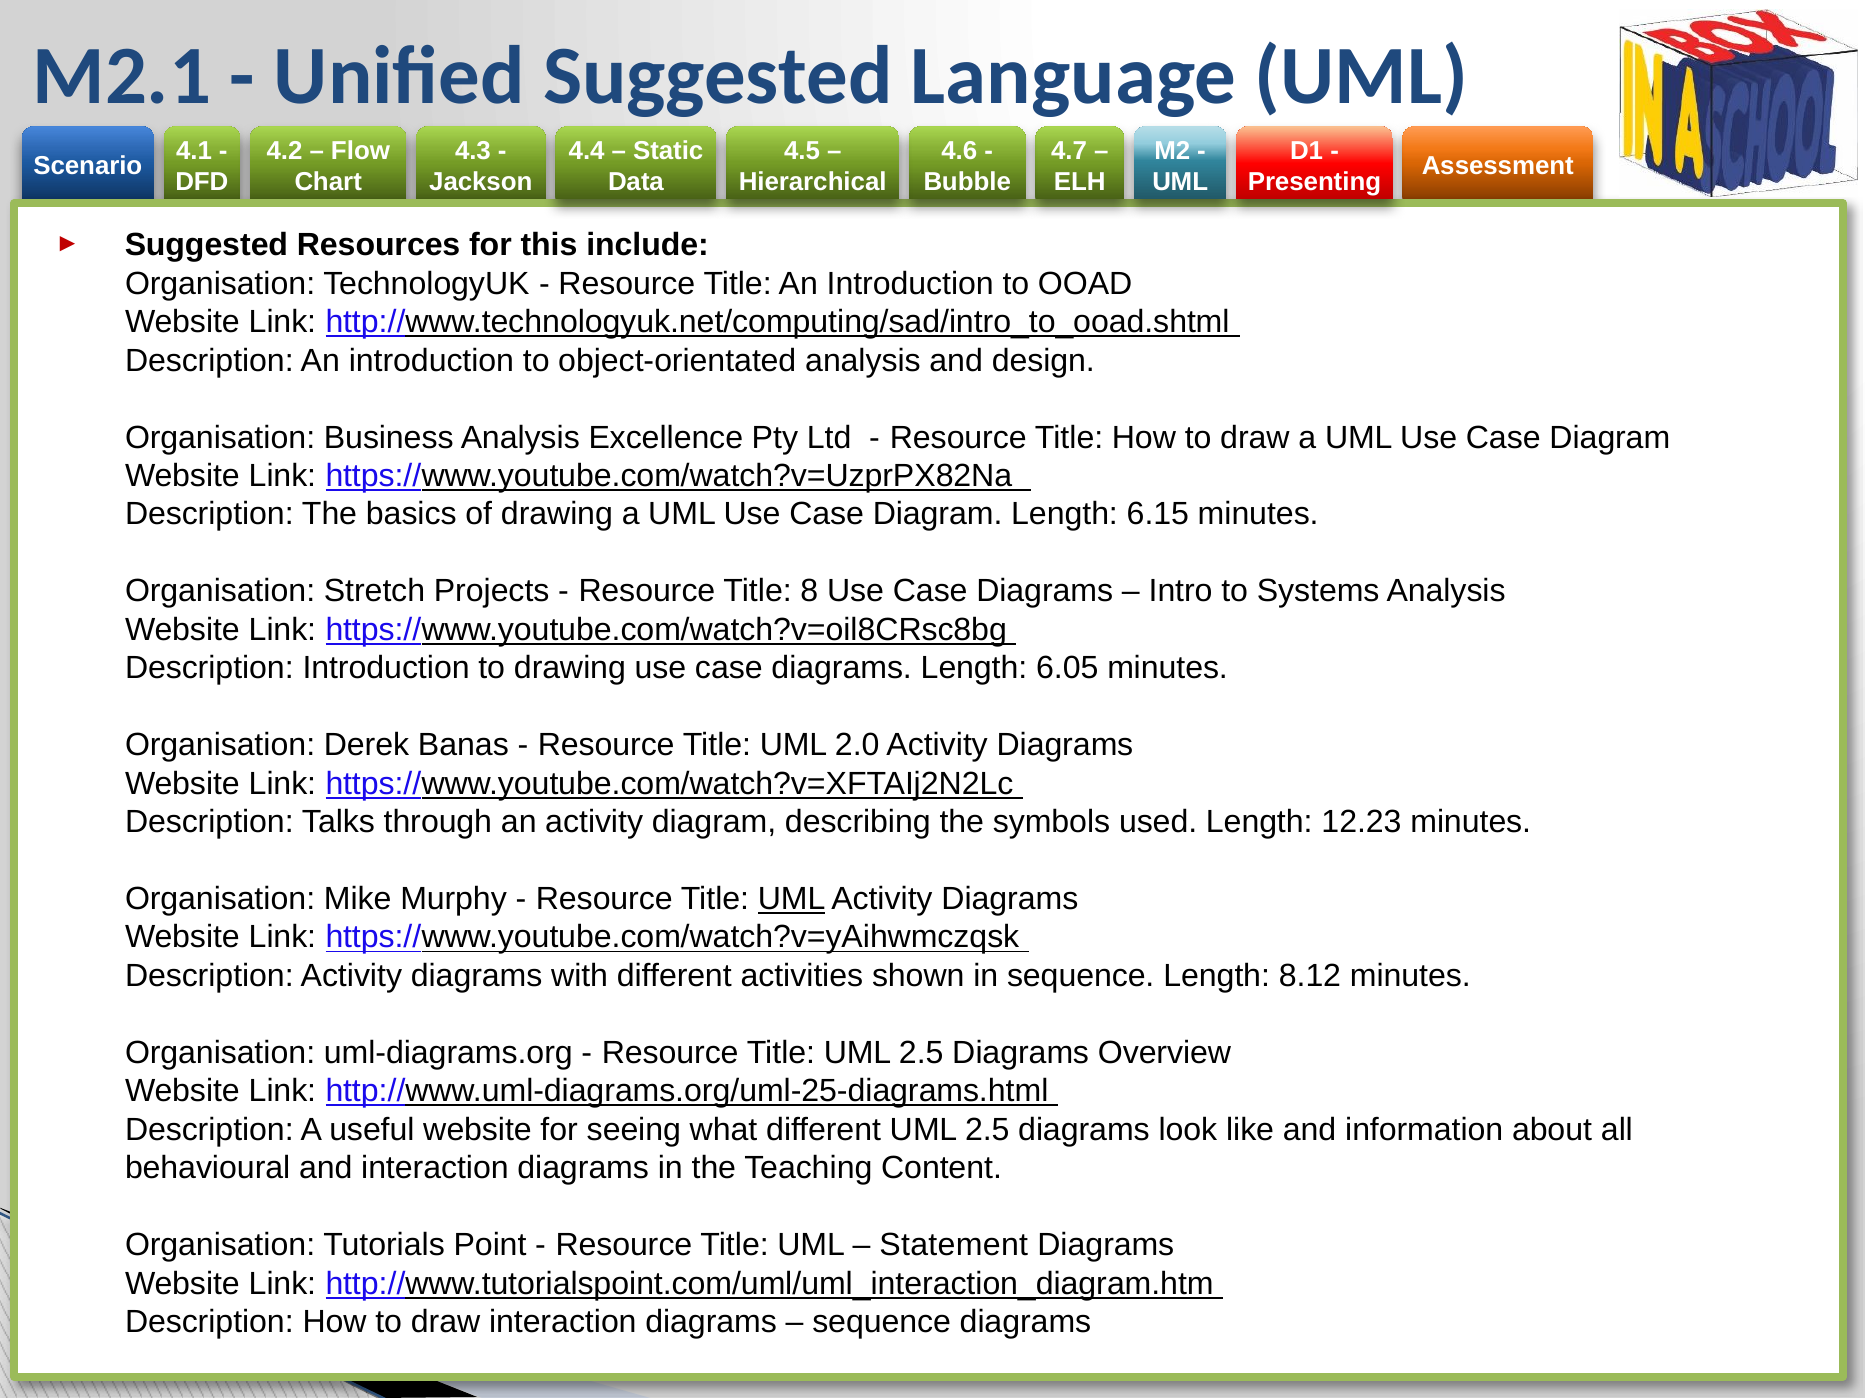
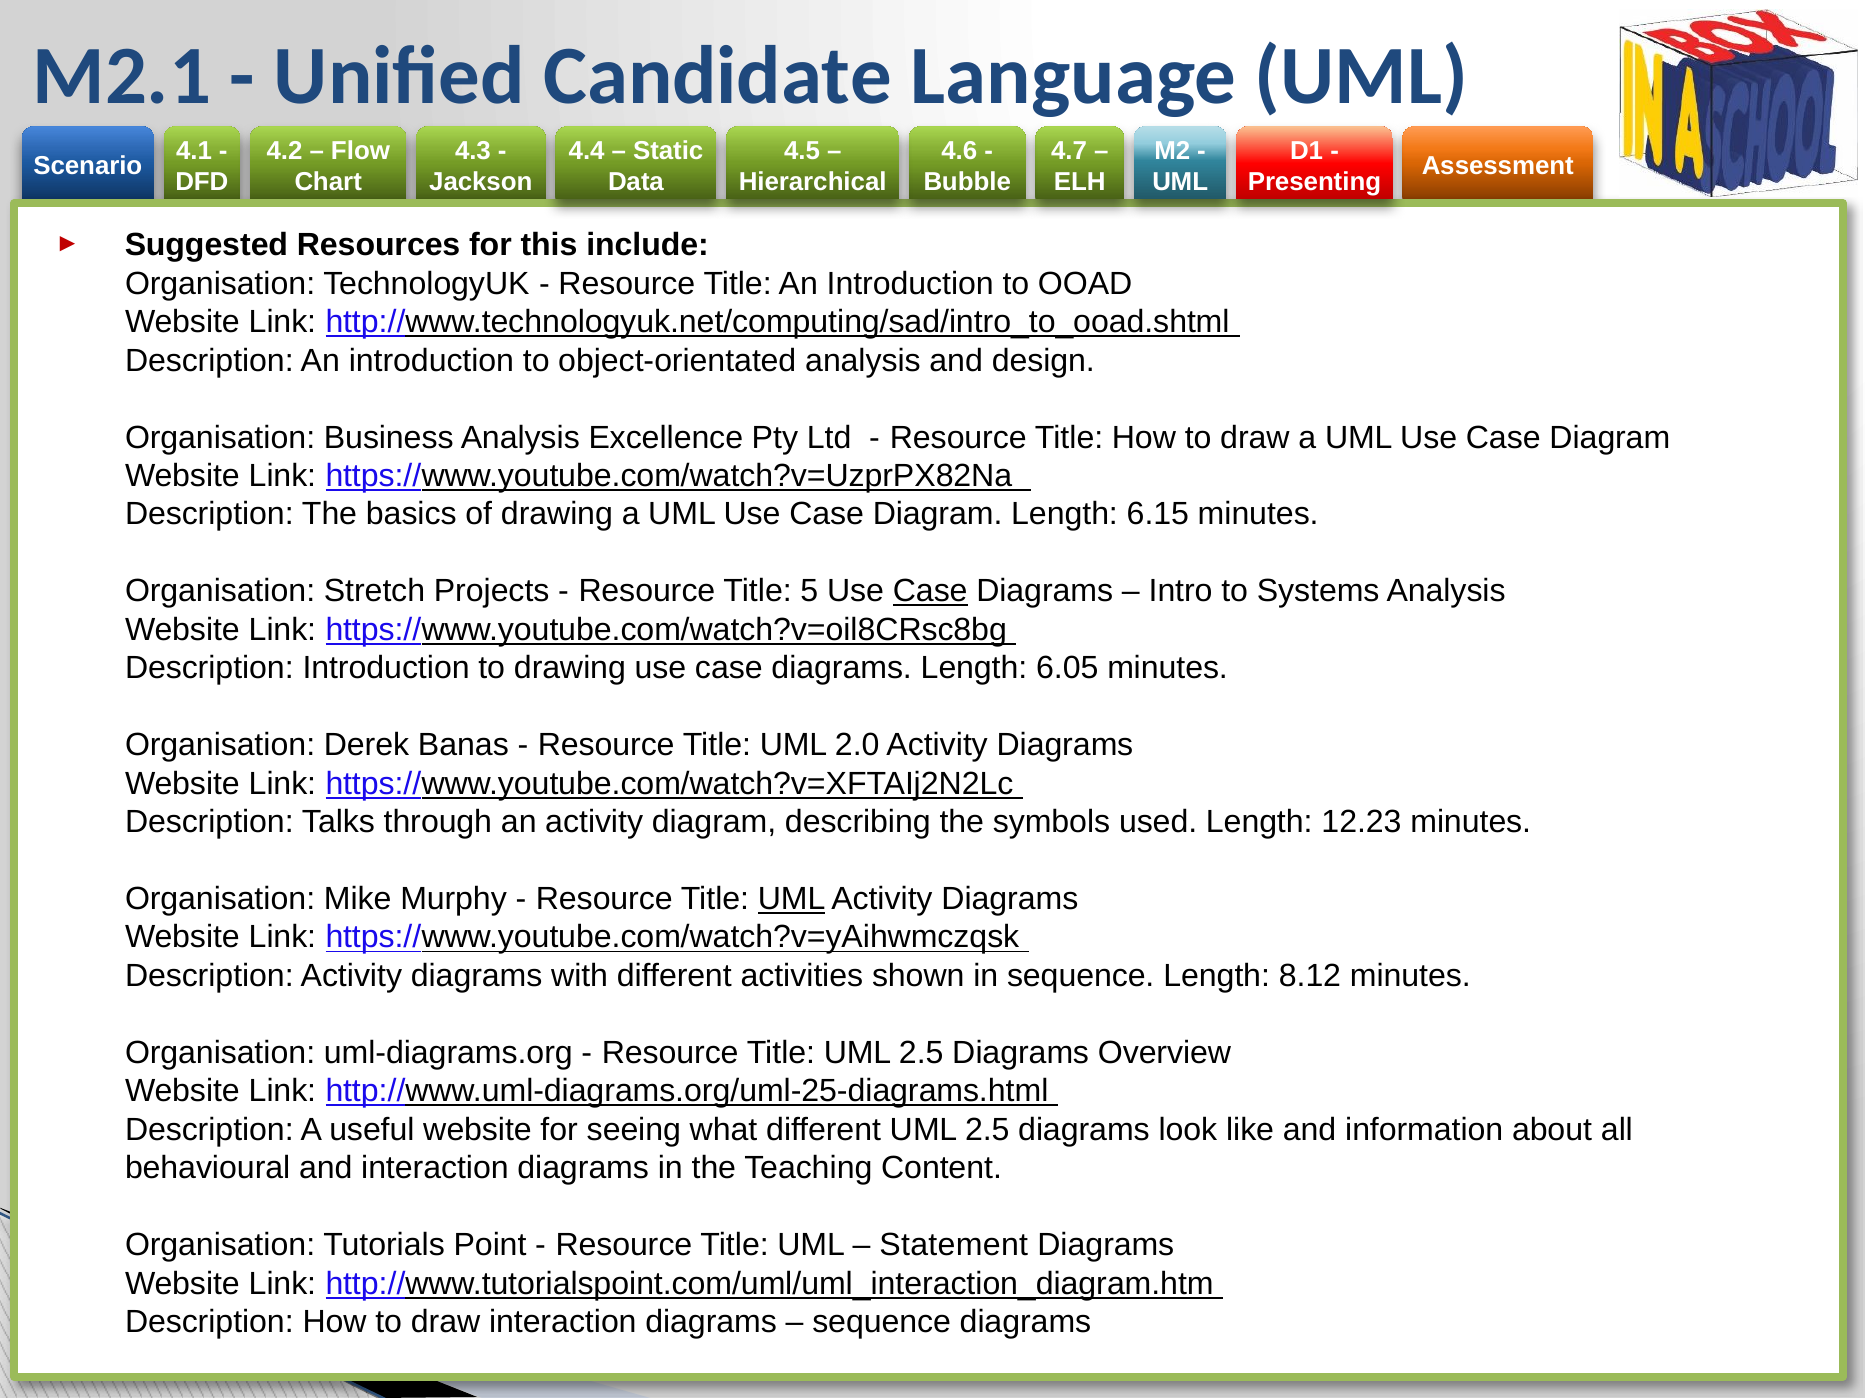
Unified Suggested: Suggested -> Candidate
8: 8 -> 5
Case at (930, 592) underline: none -> present
